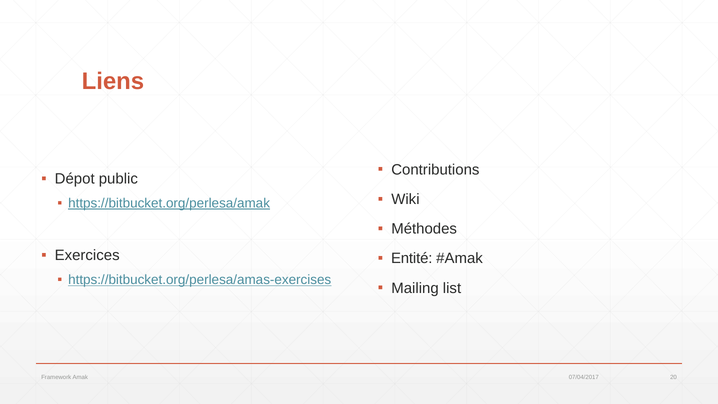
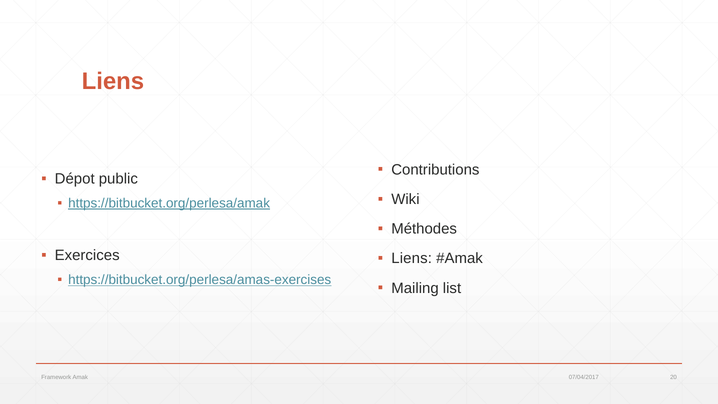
Entité at (412, 258): Entité -> Liens
